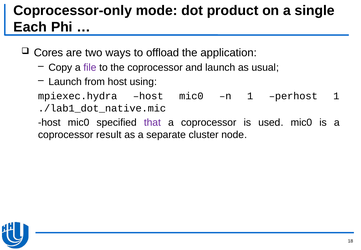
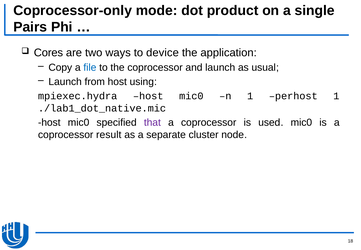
Each: Each -> Pairs
offload: offload -> device
file colour: purple -> blue
